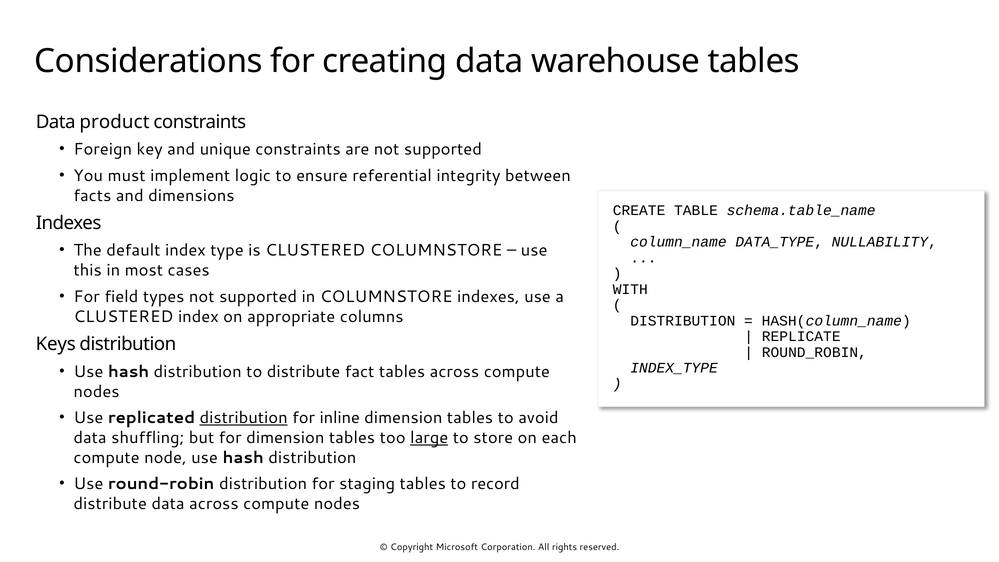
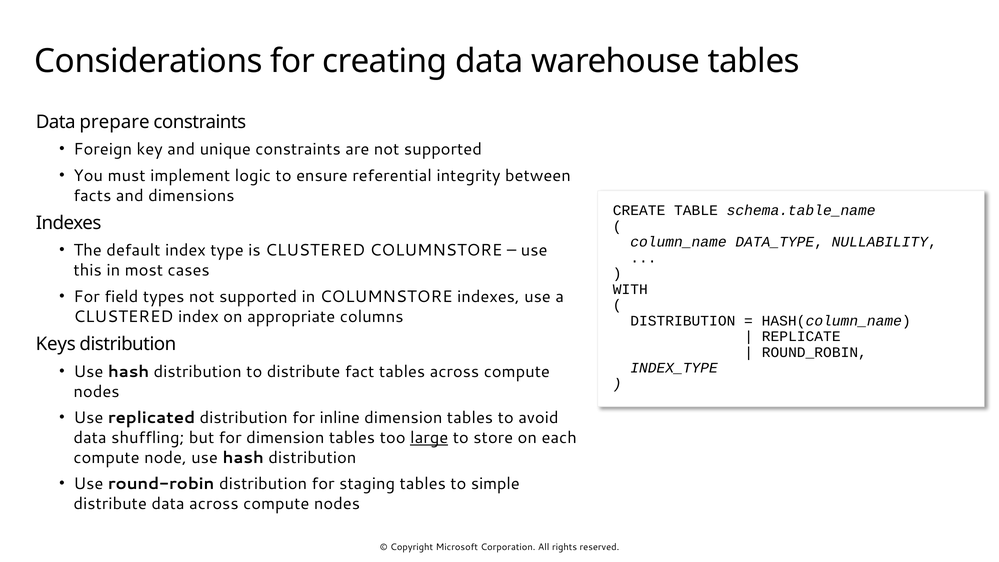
product: product -> prepare
distribution at (244, 418) underline: present -> none
record: record -> simple
